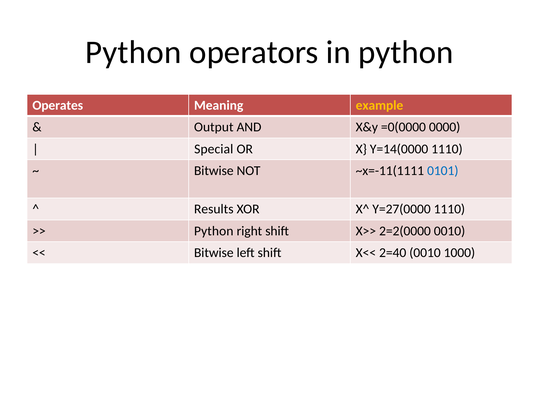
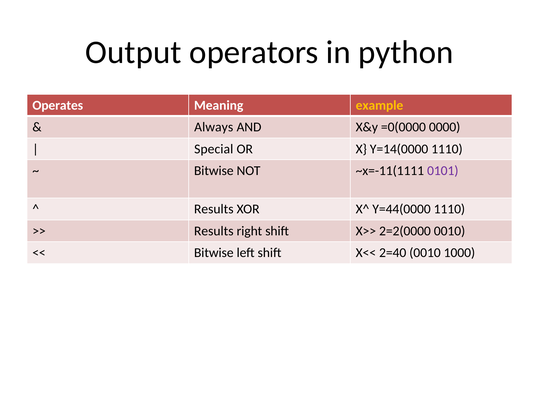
Python at (133, 52): Python -> Output
Output: Output -> Always
0101 colour: blue -> purple
Y=27(0000: Y=27(0000 -> Y=44(0000
Python at (214, 231): Python -> Results
